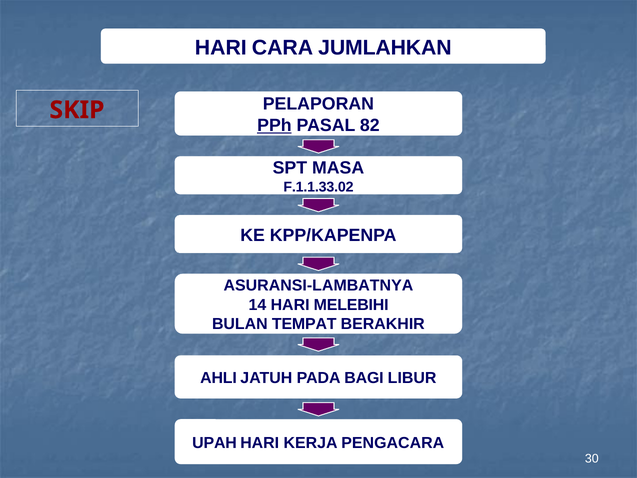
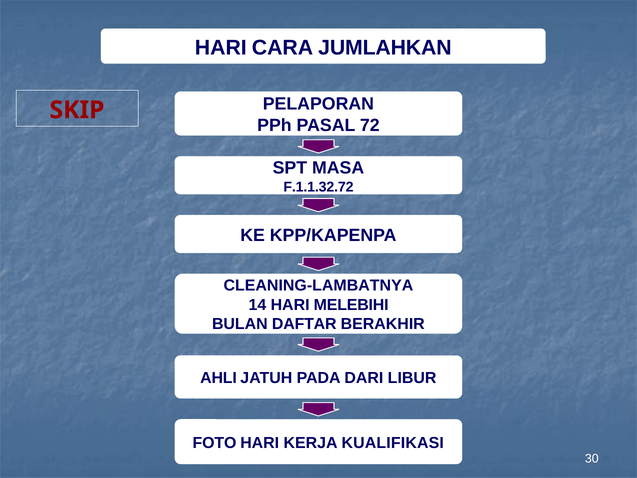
PPh underline: present -> none
82: 82 -> 72
F.1.1.33.02: F.1.1.33.02 -> F.1.1.32.72
ASURANSI-LAMBATNYA: ASURANSI-LAMBATNYA -> CLEANING-LAMBATNYA
TEMPAT: TEMPAT -> DAFTAR
BAGI: BAGI -> DARI
UPAH: UPAH -> FOTO
PENGACARA: PENGACARA -> KUALIFIKASI
